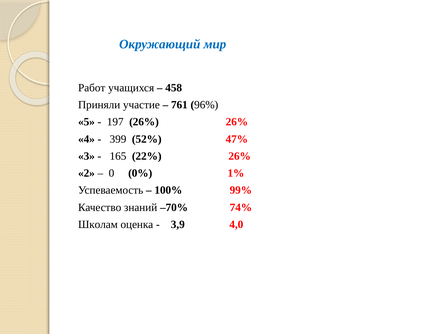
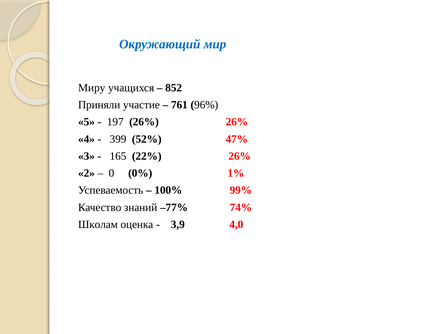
Работ: Работ -> Миру
458: 458 -> 852
–70%: –70% -> –77%
